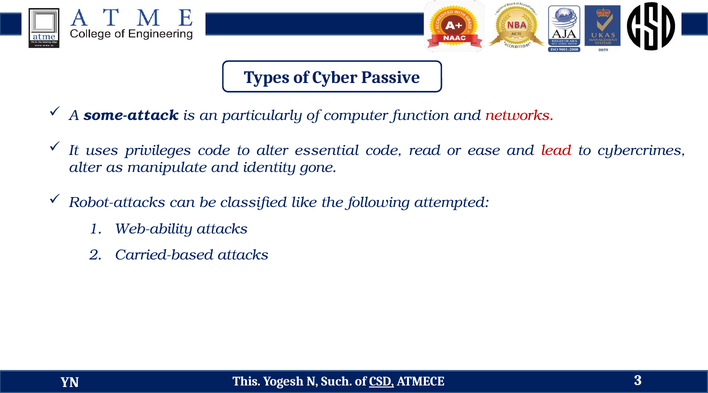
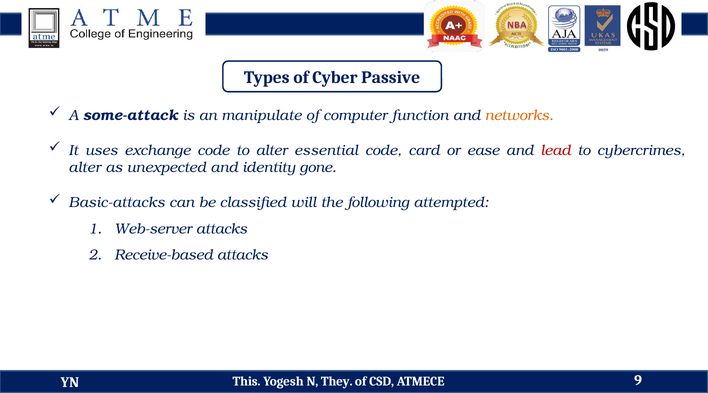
particularly: particularly -> manipulate
networks colour: red -> orange
privileges: privileges -> exchange
read: read -> card
manipulate: manipulate -> unexpected
Robot-attacks: Robot-attacks -> Basic-attacks
like: like -> will
Web-ability: Web-ability -> Web-server
Carried-based: Carried-based -> Receive-based
Such: Such -> They
CSD underline: present -> none
3: 3 -> 9
